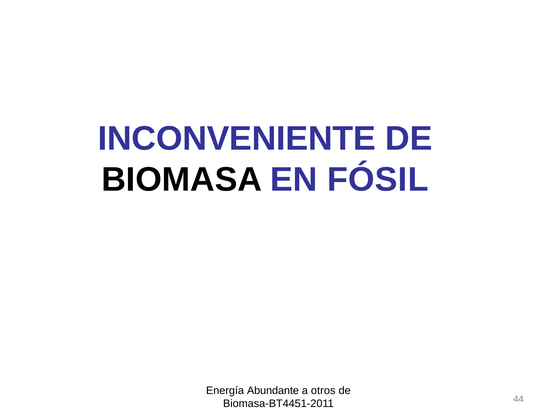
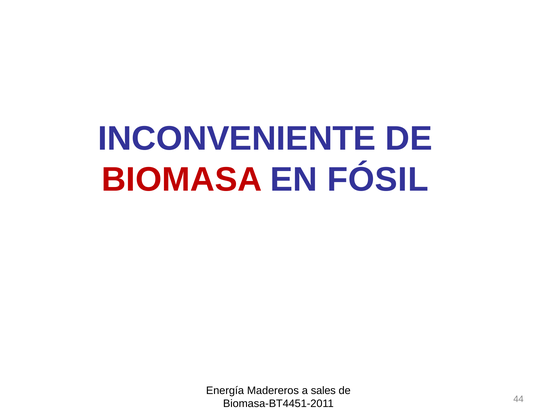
BIOMASA colour: black -> red
Abundante: Abundante -> Madereros
otros: otros -> sales
